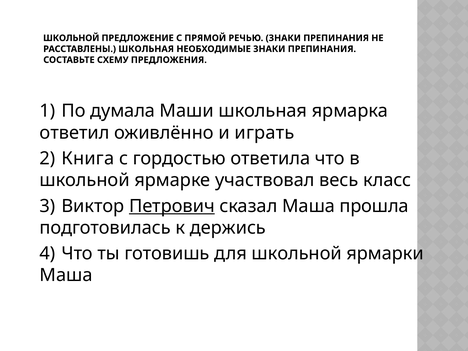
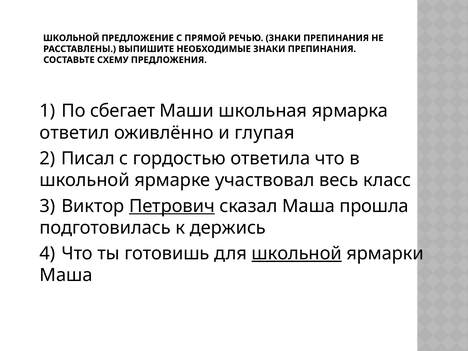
РАССТАВЛЕНЫ ШКОЛЬНАЯ: ШКОЛЬНАЯ -> ВЫПИШИТЕ
думала: думала -> сбегает
играть: играть -> глупая
Книга: Книга -> Писал
школьной at (297, 253) underline: none -> present
